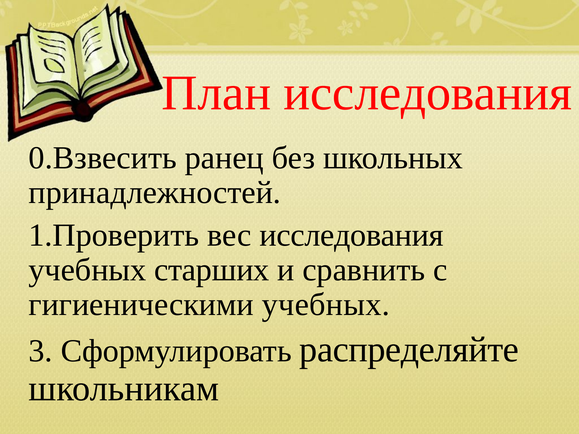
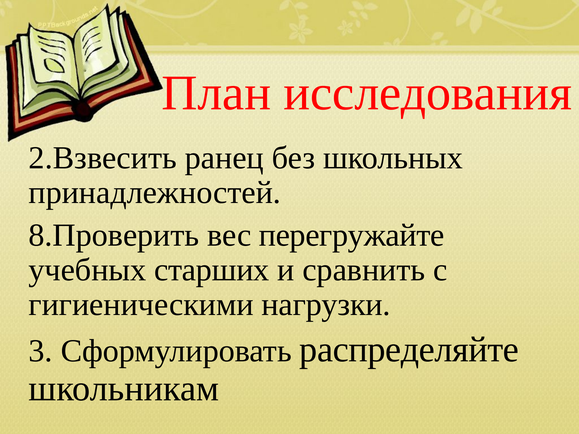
0.Взвесить: 0.Взвесить -> 2.Взвесить
1.Проверить: 1.Проверить -> 8.Проверить
вес исследования: исследования -> перегружайте
гигиеническими учебных: учебных -> нагрузки
